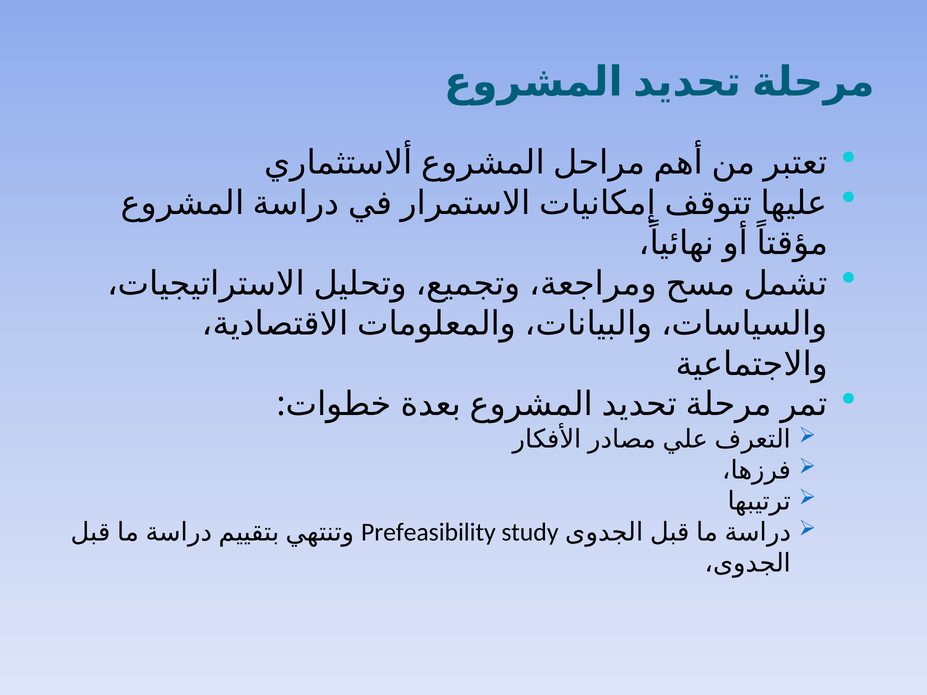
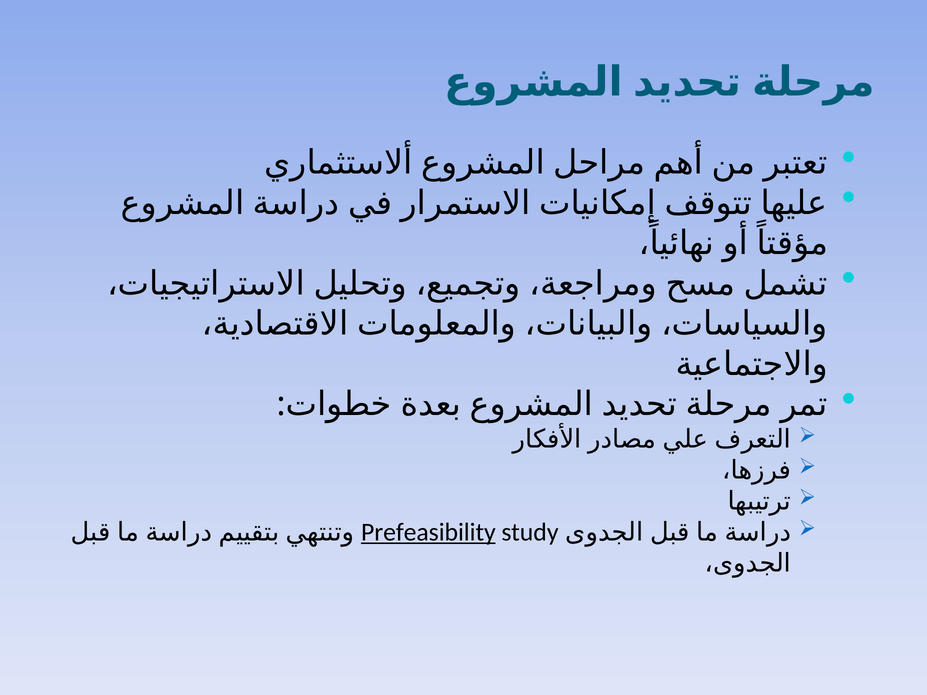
Prefeasibility underline: none -> present
